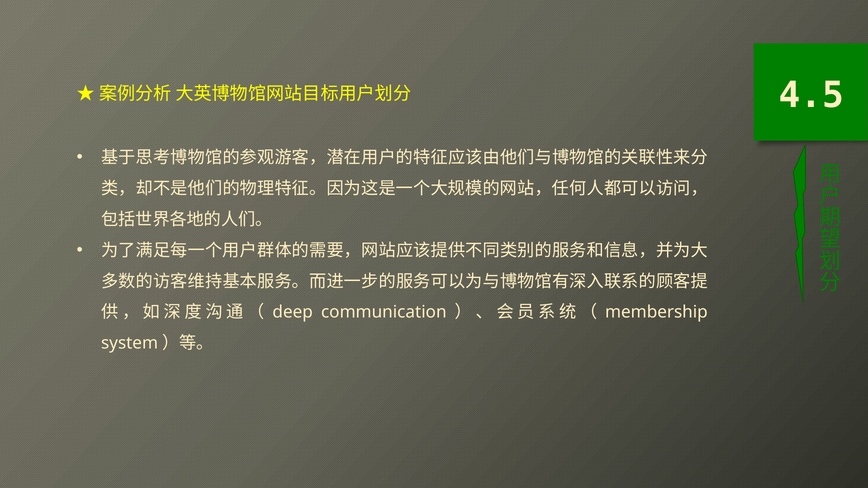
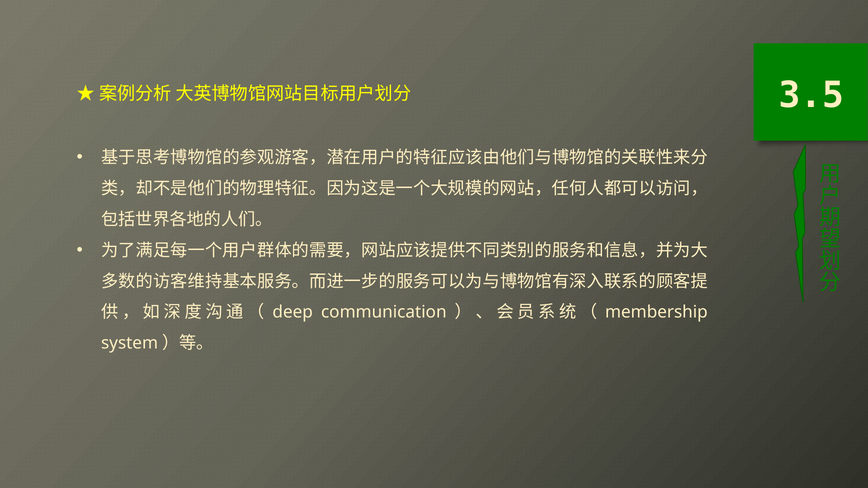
4.5: 4.5 -> 3.5
